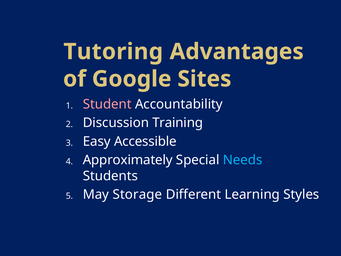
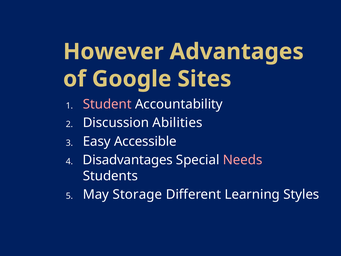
Tutoring: Tutoring -> However
Training: Training -> Abilities
Approximately: Approximately -> Disadvantages
Needs colour: light blue -> pink
